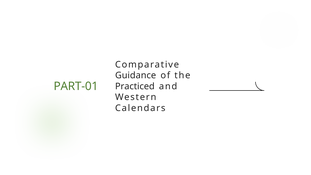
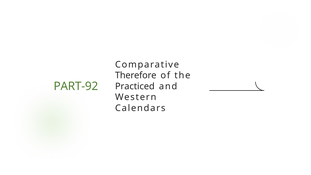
Guidance: Guidance -> Therefore
PART-01: PART-01 -> PART-92
